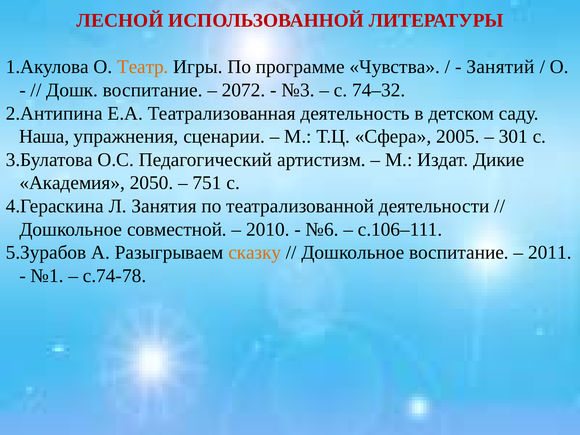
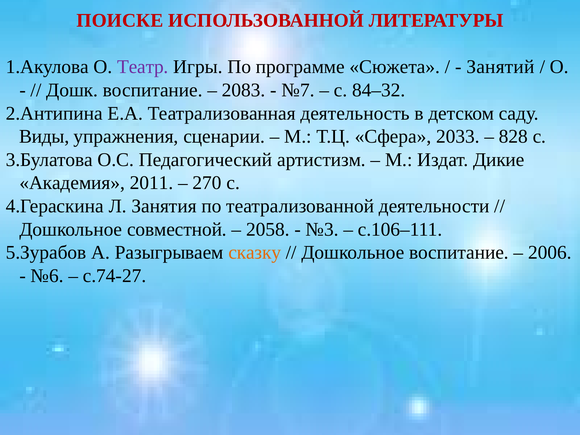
ЛЕСНОЙ: ЛЕСНОЙ -> ПОИСКЕ
Театр colour: orange -> purple
Чувства: Чувства -> Сюжета
2072: 2072 -> 2083
№3: №3 -> №7
74–32: 74–32 -> 84–32
Наша: Наша -> Виды
2005: 2005 -> 2033
301: 301 -> 828
2050: 2050 -> 2011
751: 751 -> 270
2010: 2010 -> 2058
№6: №6 -> №3
2011: 2011 -> 2006
№1: №1 -> №6
с.74-78: с.74-78 -> с.74-27
